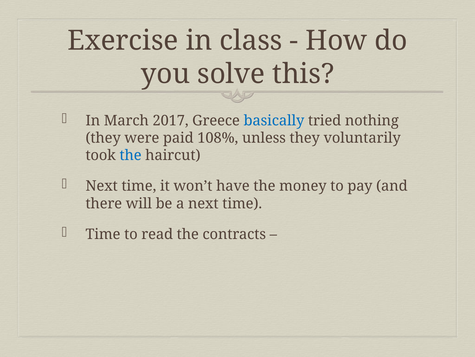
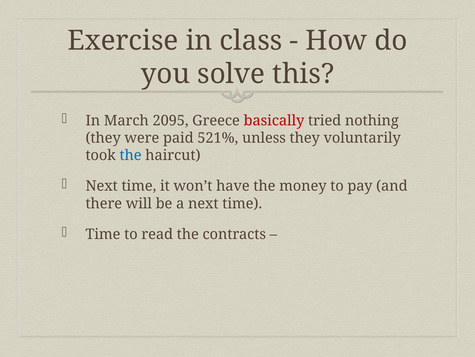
2017: 2017 -> 2095
basically colour: blue -> red
108%: 108% -> 521%
